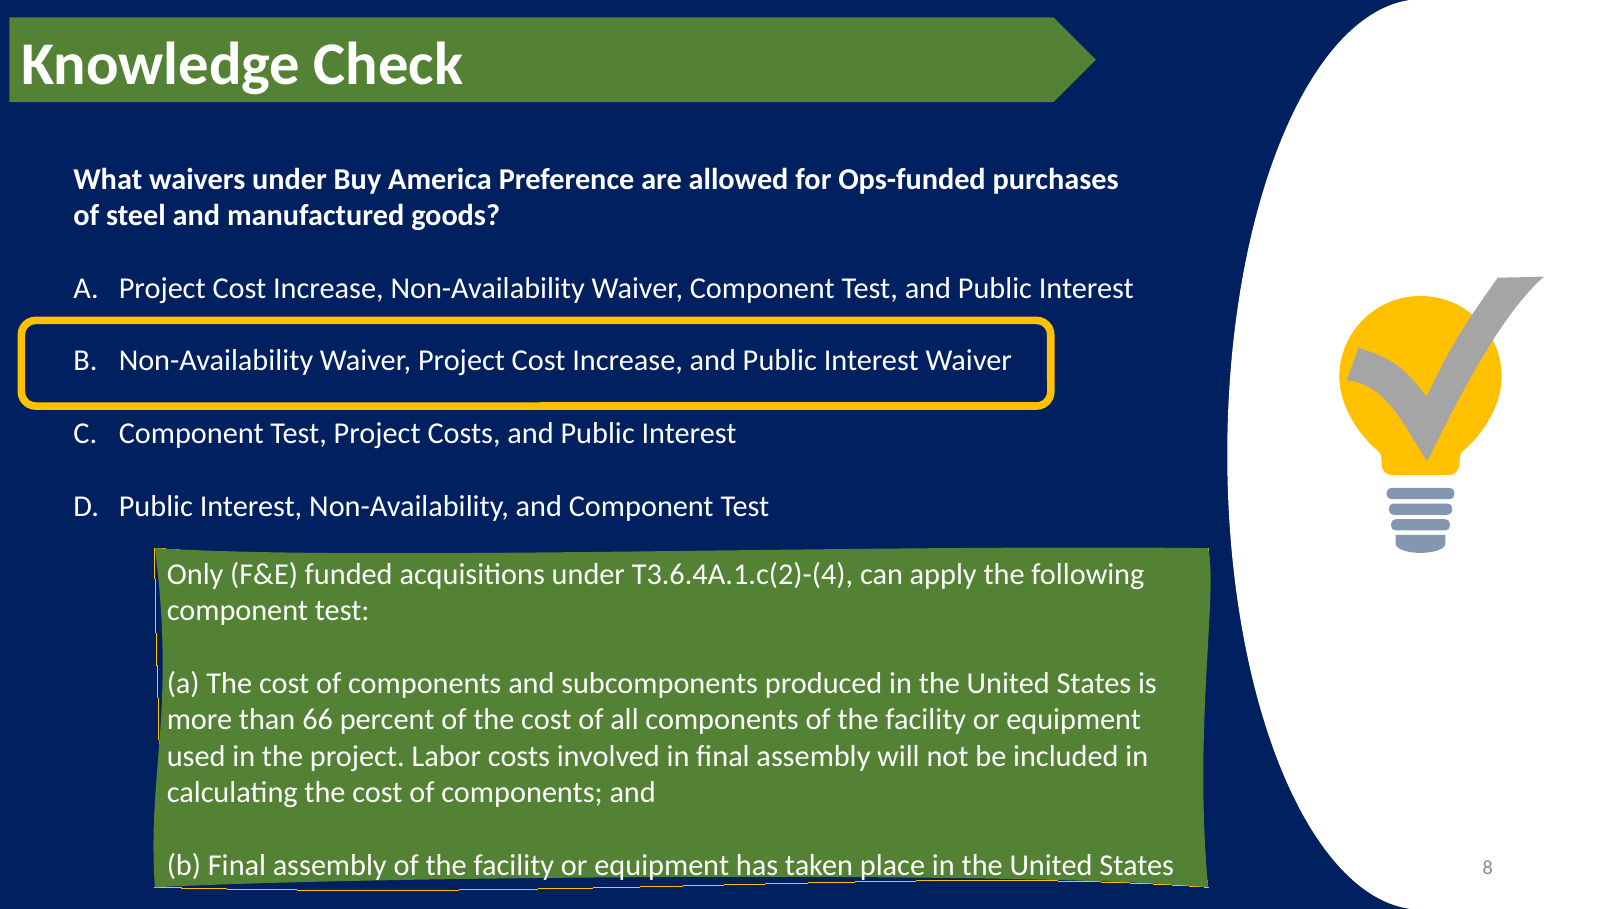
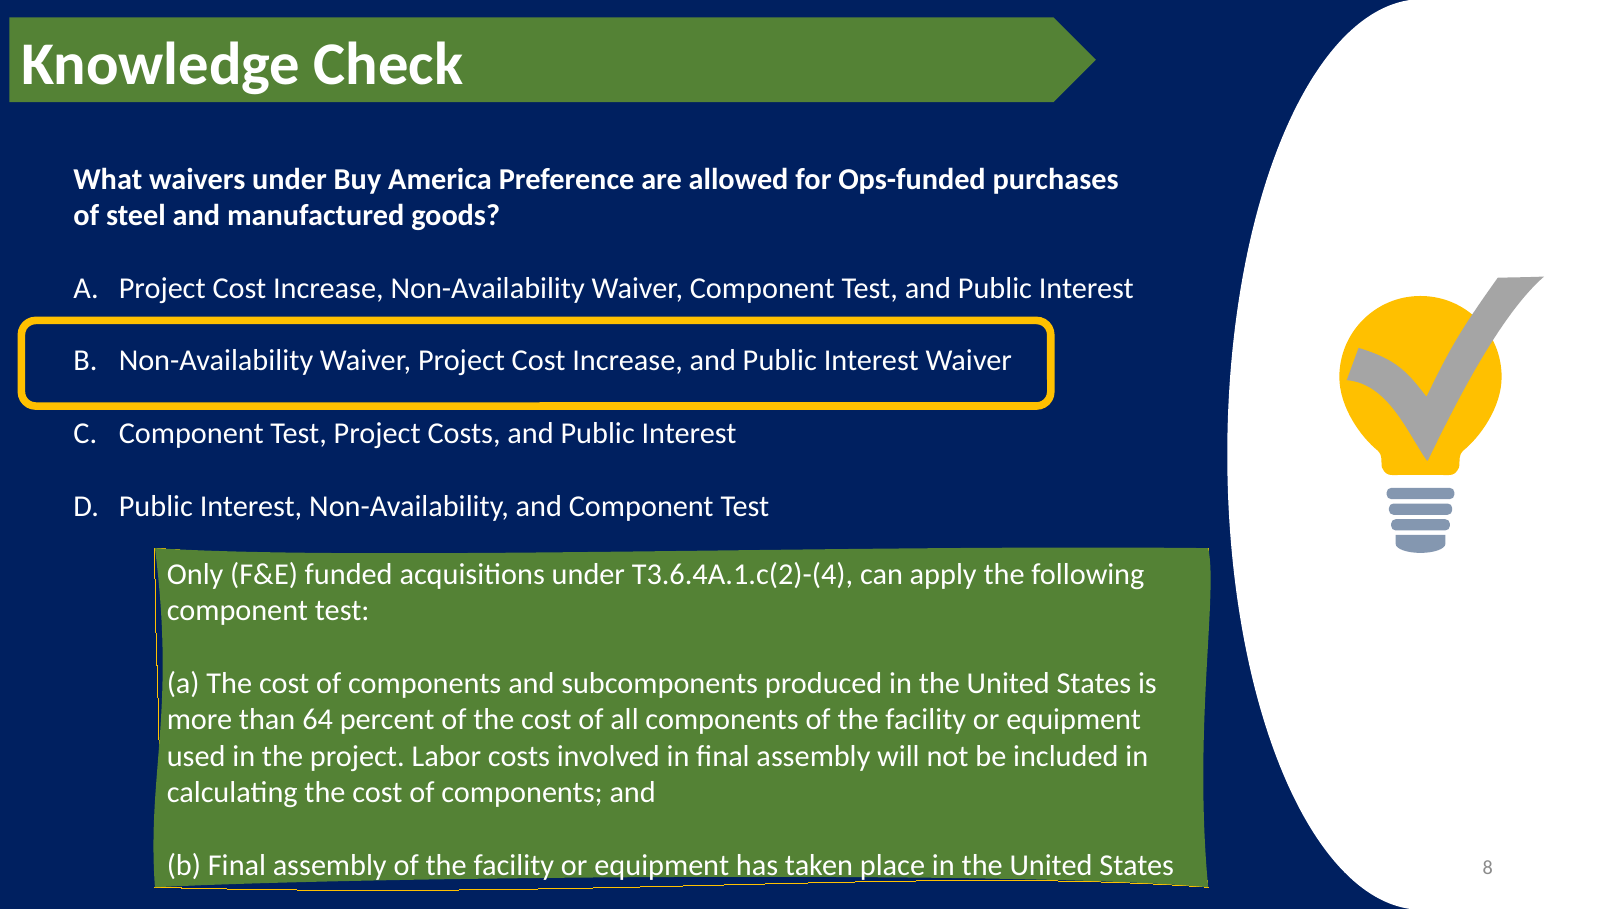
66: 66 -> 64
